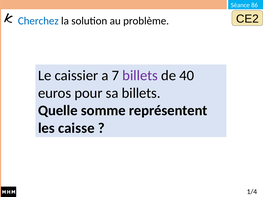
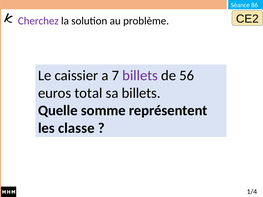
Cherchez colour: blue -> purple
40: 40 -> 56
pour: pour -> total
caisse: caisse -> classe
